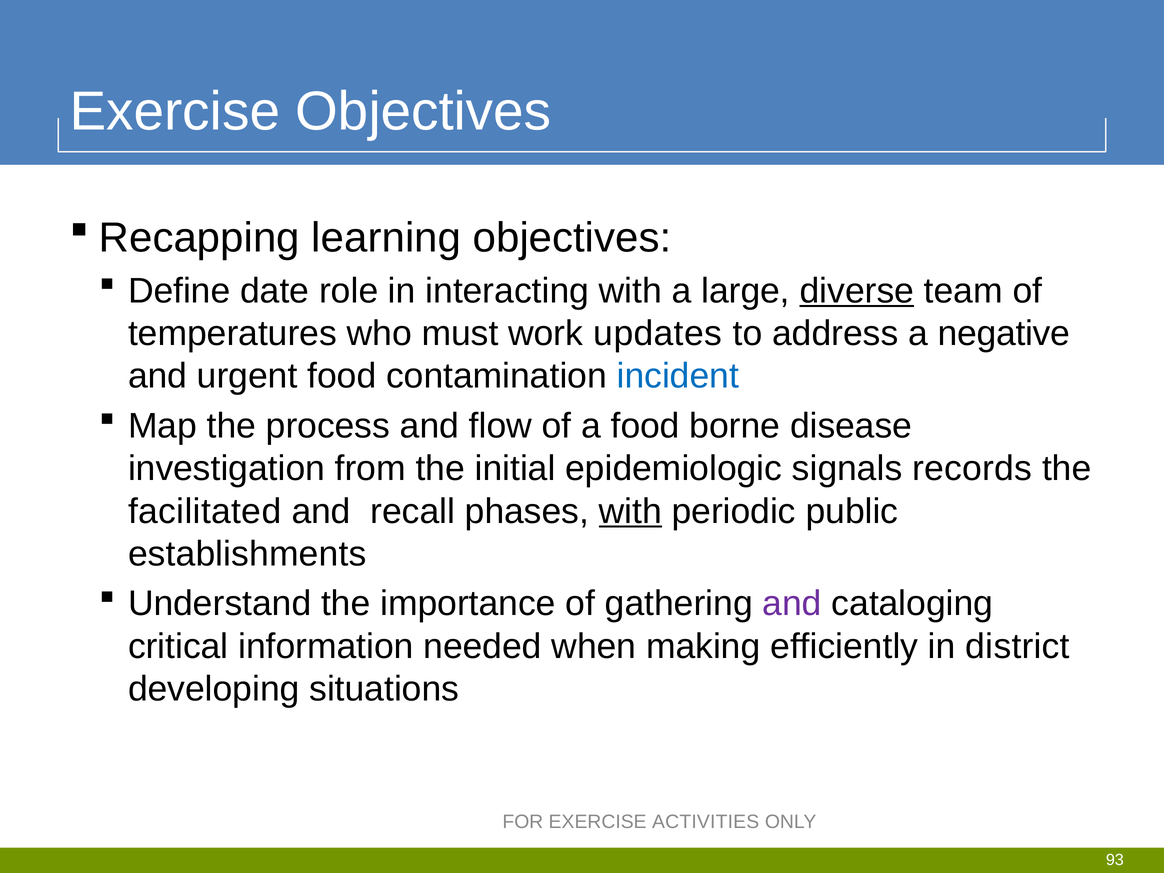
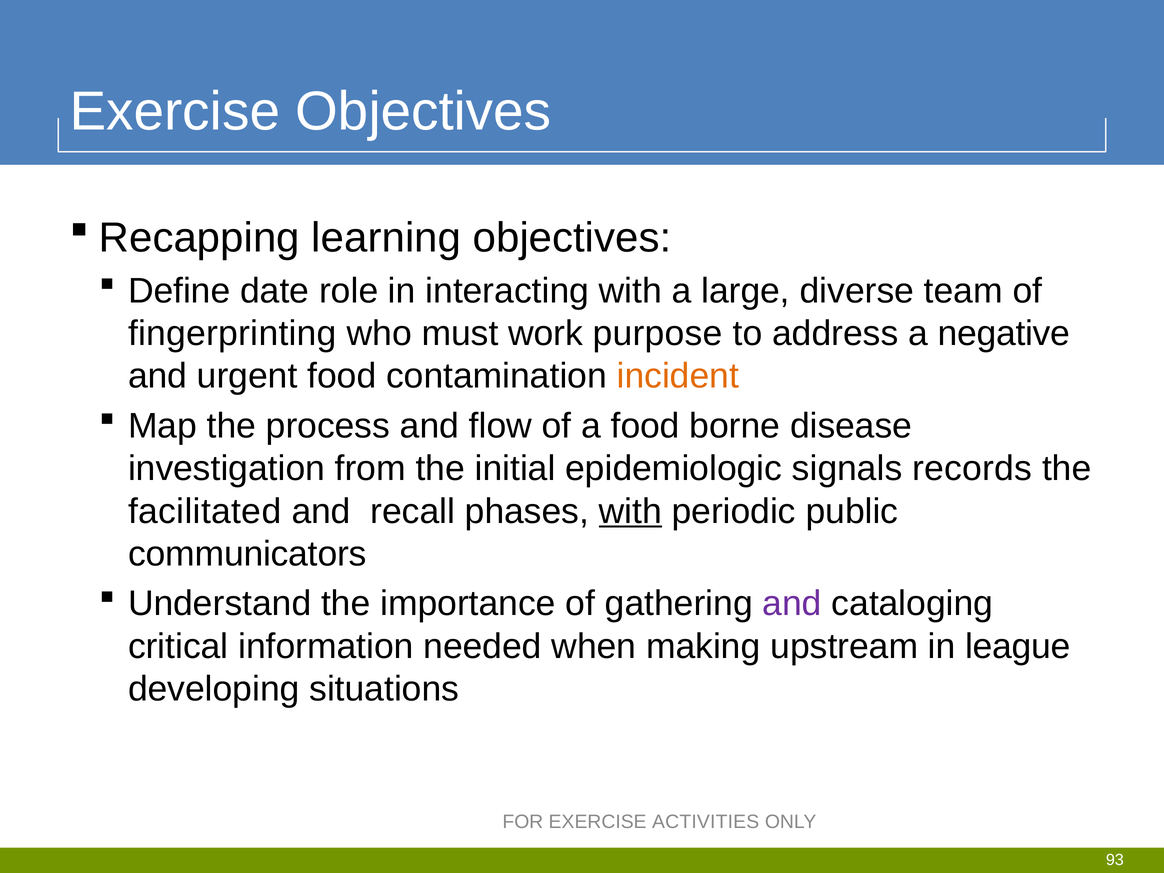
diverse underline: present -> none
temperatures: temperatures -> fingerprinting
updates: updates -> purpose
incident colour: blue -> orange
establishments: establishments -> communicators
efficiently: efficiently -> upstream
district: district -> league
